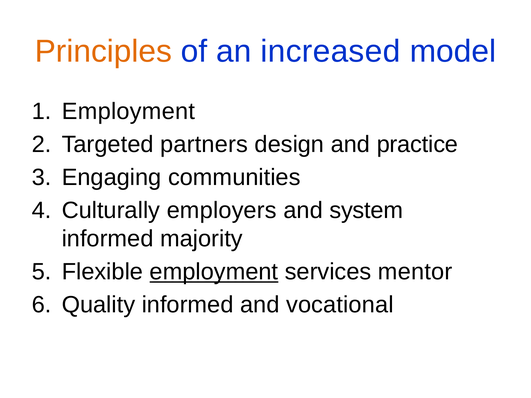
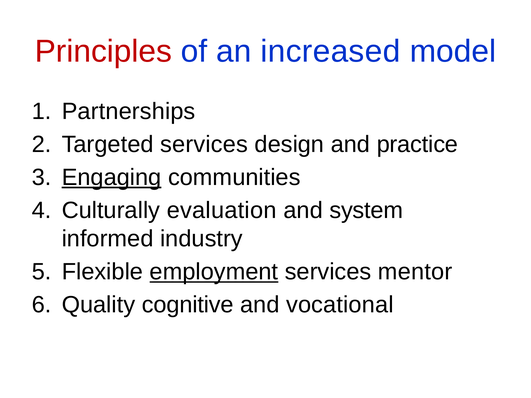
Principles colour: orange -> red
Employment at (129, 111): Employment -> Partnerships
Targeted partners: partners -> services
Engaging underline: none -> present
employers: employers -> evaluation
majority: majority -> industry
Quality informed: informed -> cognitive
